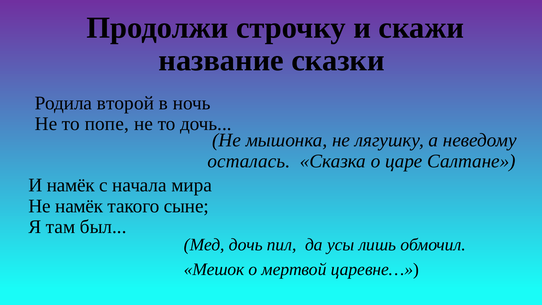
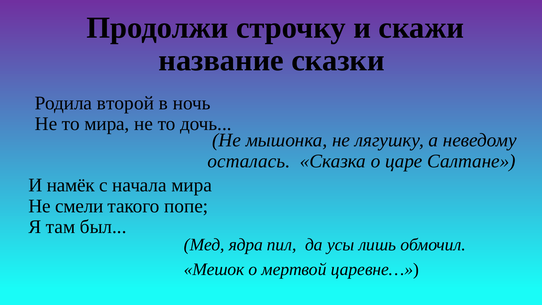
то попе: попе -> мира
Не намёк: намёк -> смели
сыне: сыне -> попе
Мед дочь: дочь -> ядра
